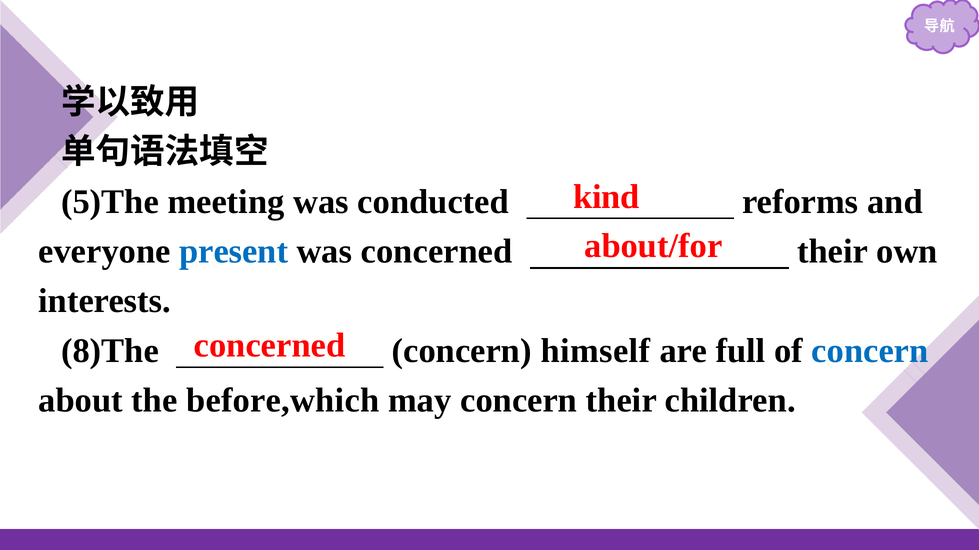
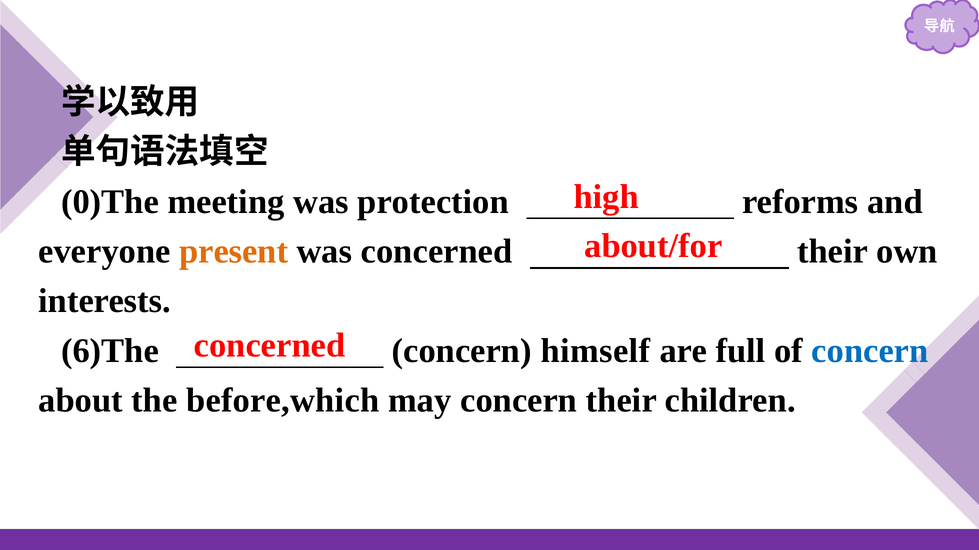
kind: kind -> high
5)The: 5)The -> 0)The
conducted: conducted -> protection
present colour: blue -> orange
8)The: 8)The -> 6)The
